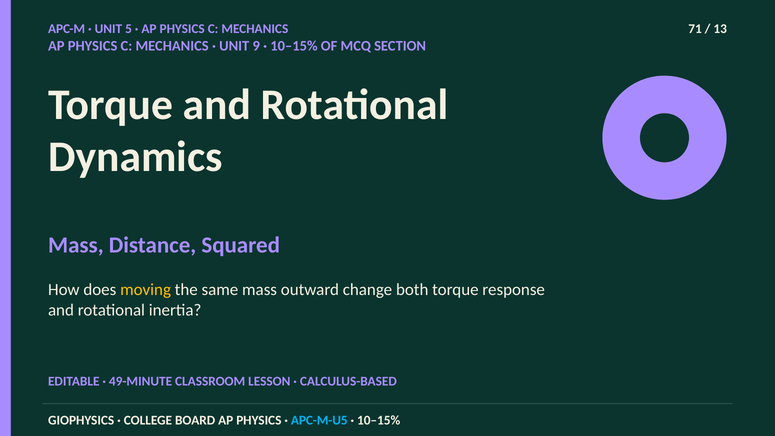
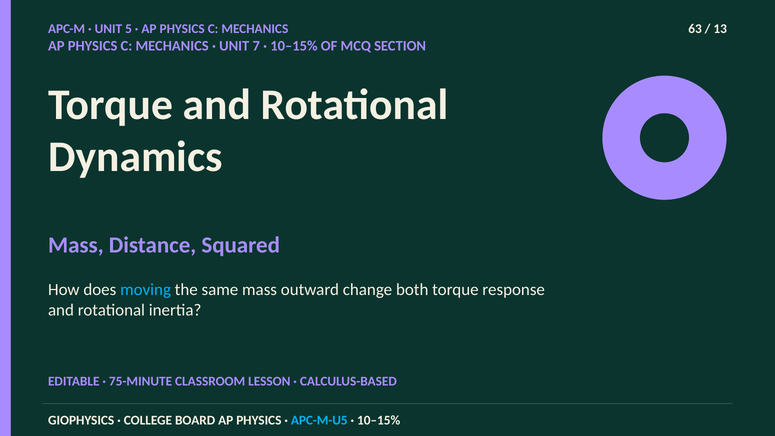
71: 71 -> 63
9: 9 -> 7
moving colour: yellow -> light blue
49-MINUTE: 49-MINUTE -> 75-MINUTE
